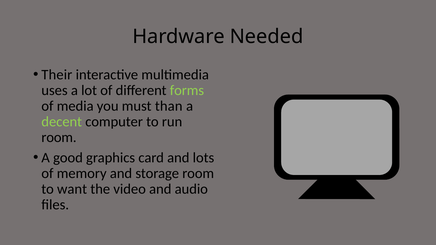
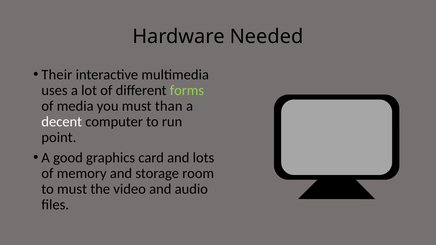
decent colour: light green -> white
room at (59, 138): room -> point
to want: want -> must
